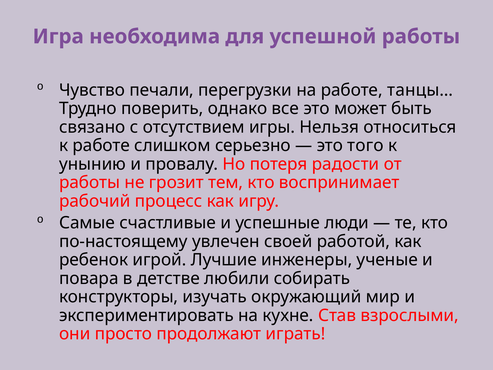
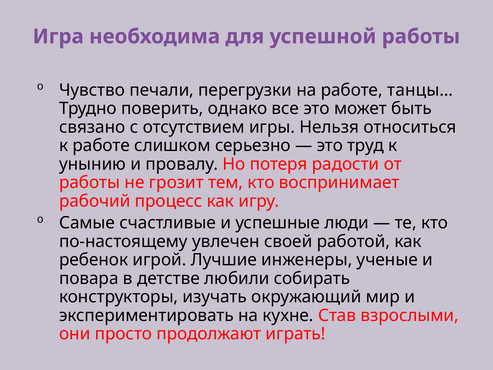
того: того -> труд
